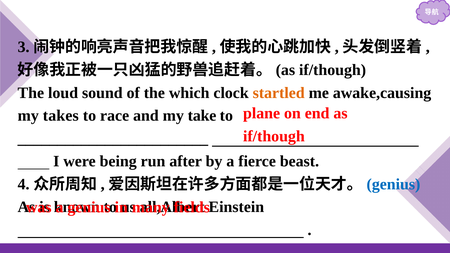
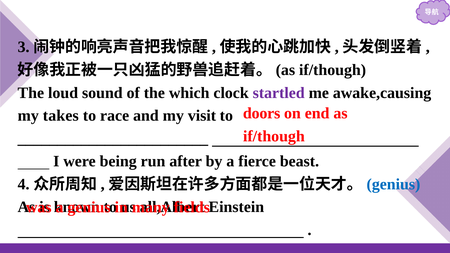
startled colour: orange -> purple
plane: plane -> doors
take: take -> visit
